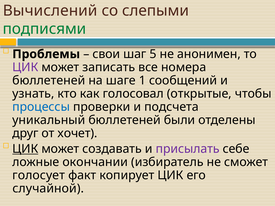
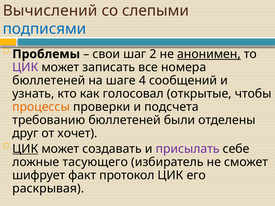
подписями colour: green -> blue
5: 5 -> 2
анонимен underline: none -> present
1: 1 -> 4
процессы colour: blue -> orange
уникальный: уникальный -> требованию
окончании: окончании -> тасующего
голосует: голосует -> шифрует
копирует: копирует -> протокол
случайной: случайной -> раскрывая
